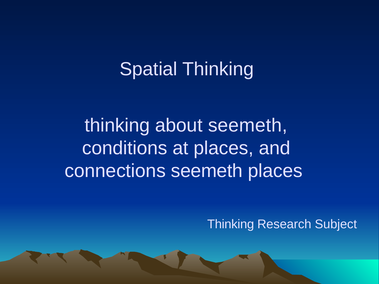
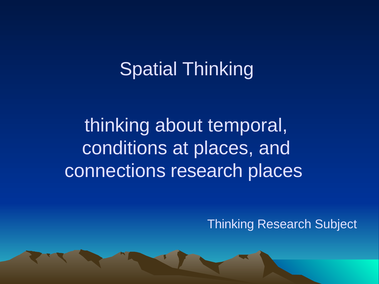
about seemeth: seemeth -> temporal
connections seemeth: seemeth -> research
